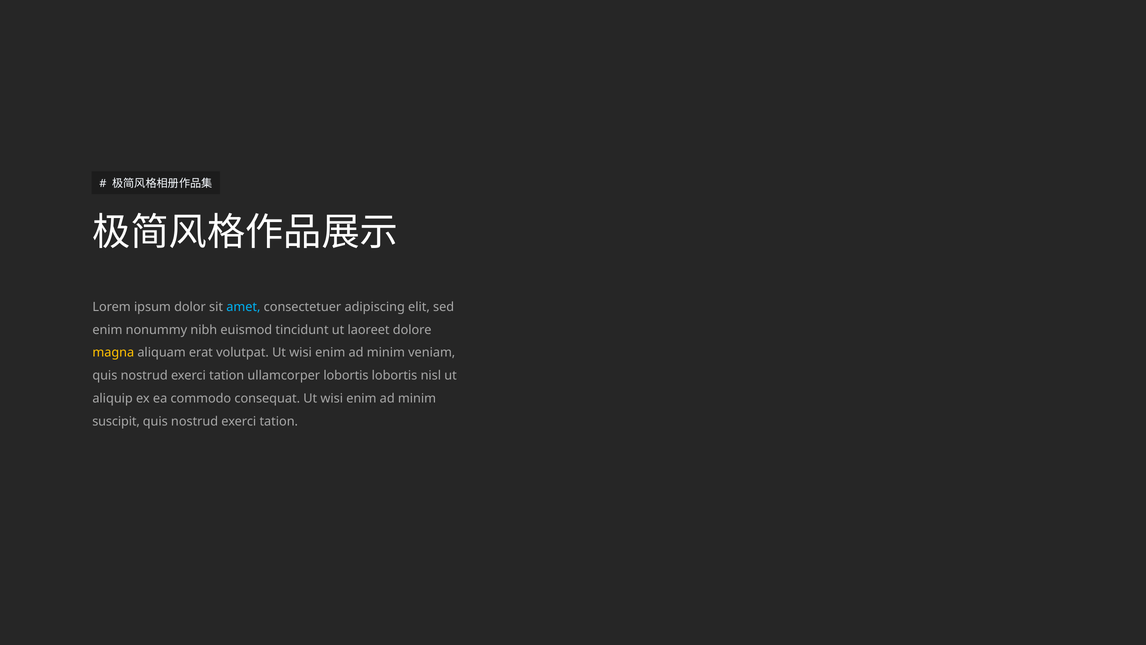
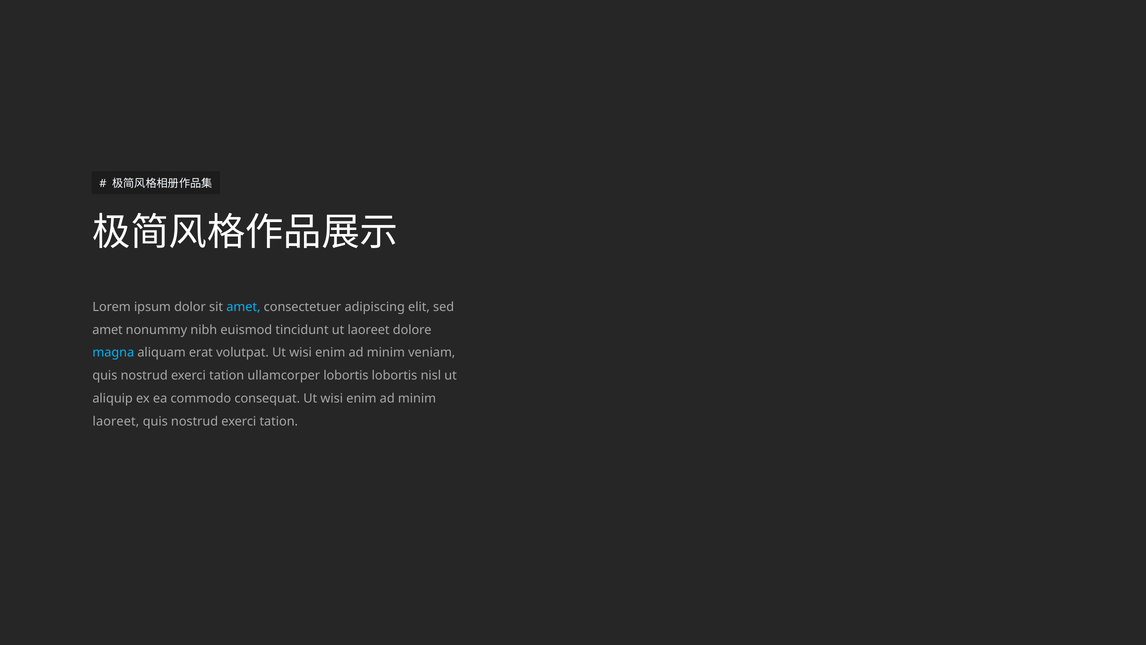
enim at (107, 330): enim -> amet
magna colour: yellow -> light blue
suscipit at (116, 421): suscipit -> laoreet
